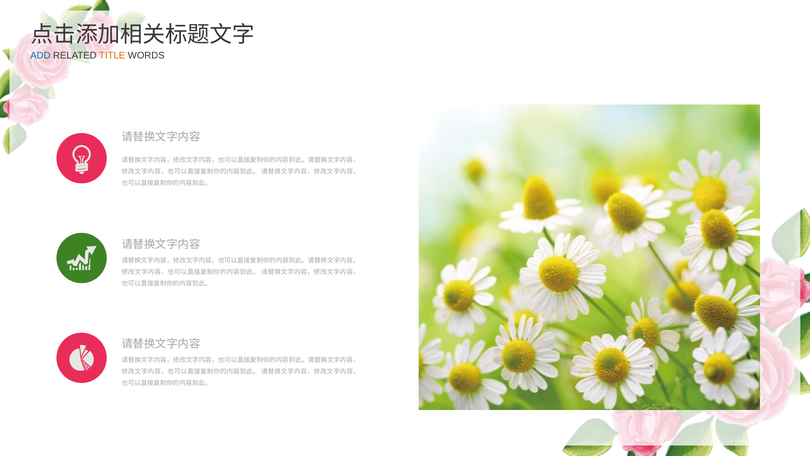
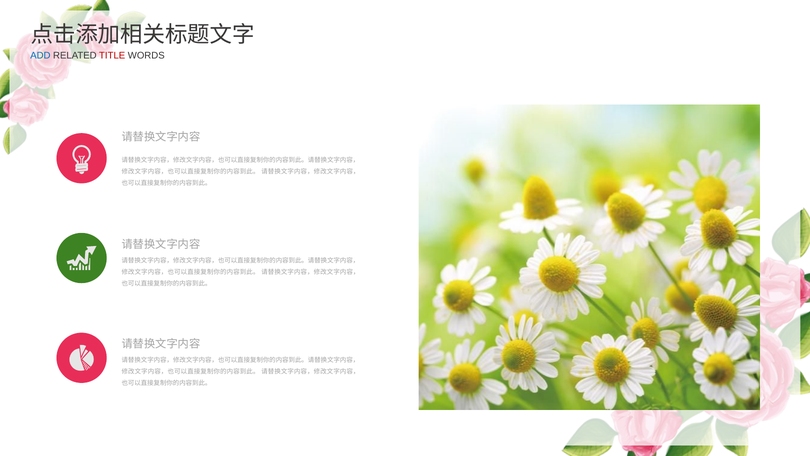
TITLE colour: orange -> red
